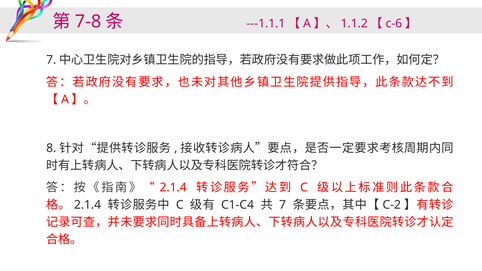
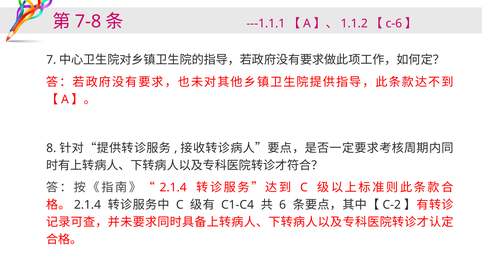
7 at (283, 205): 7 -> 6
